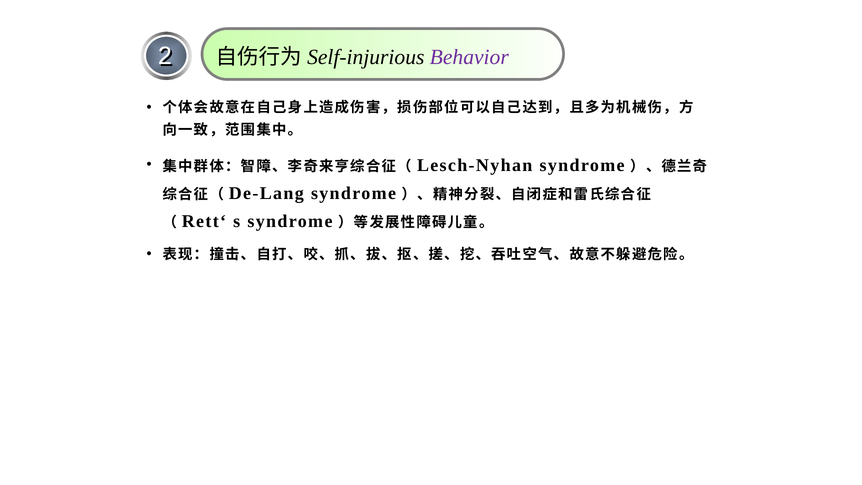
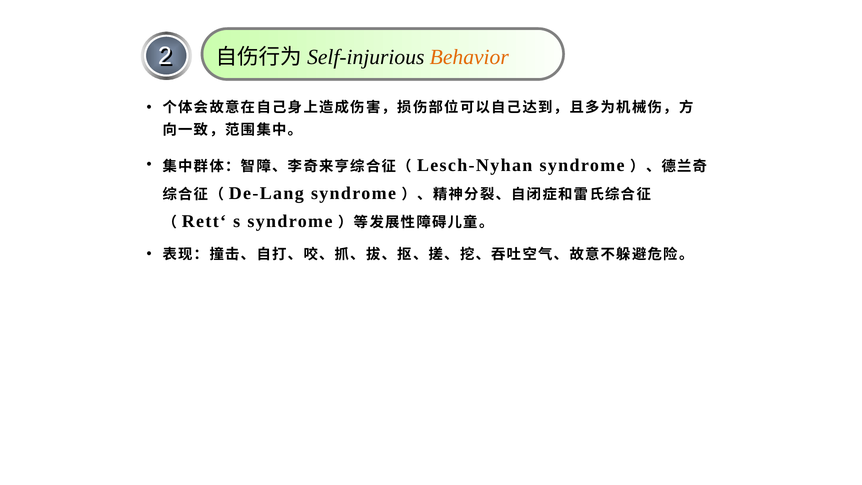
Behavior colour: purple -> orange
